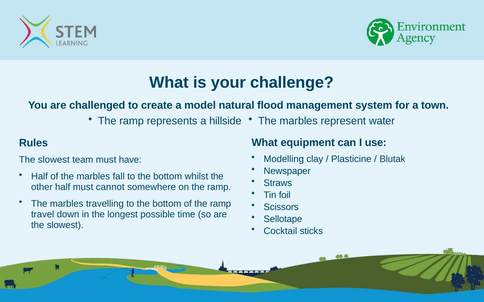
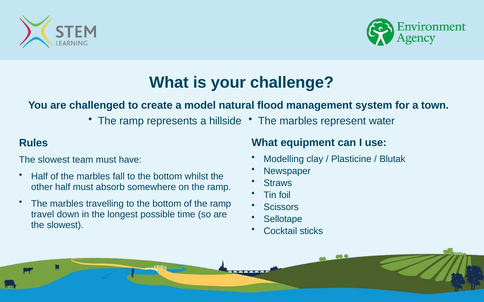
cannot: cannot -> absorb
